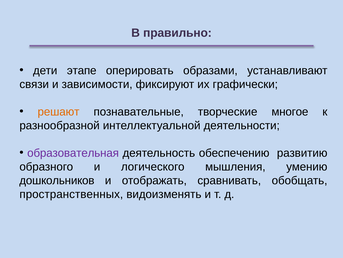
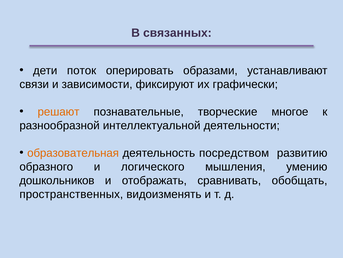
правильно: правильно -> связанных
этапе: этапе -> поток
образовательная colour: purple -> orange
обеспечению: обеспечению -> посредством
